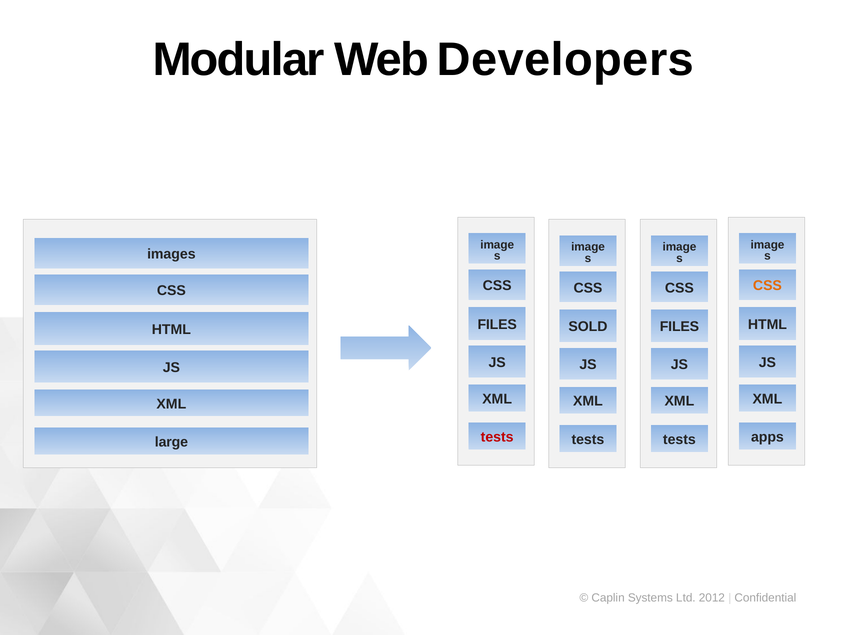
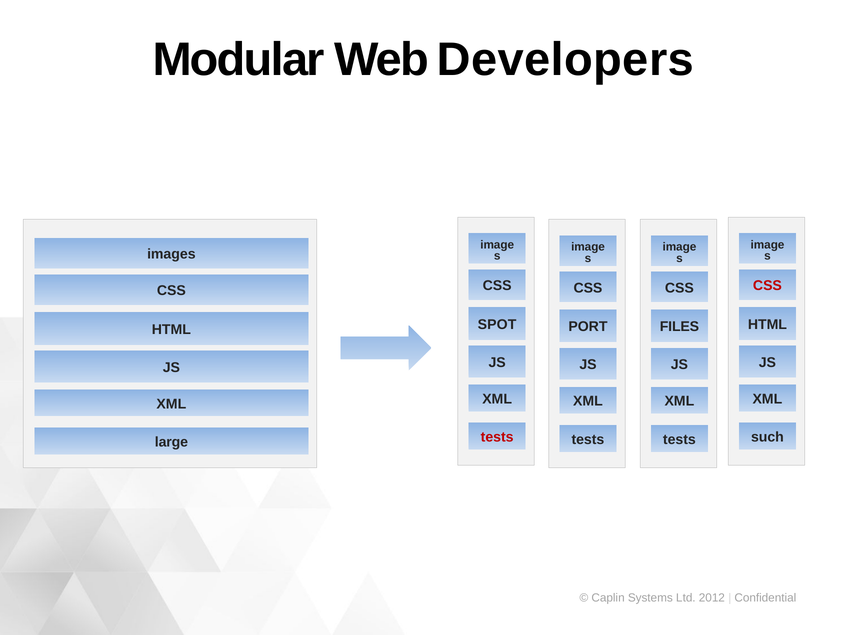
CSS at (767, 286) colour: orange -> red
FILES at (497, 325): FILES -> SPOT
SOLD: SOLD -> PORT
apps: apps -> such
